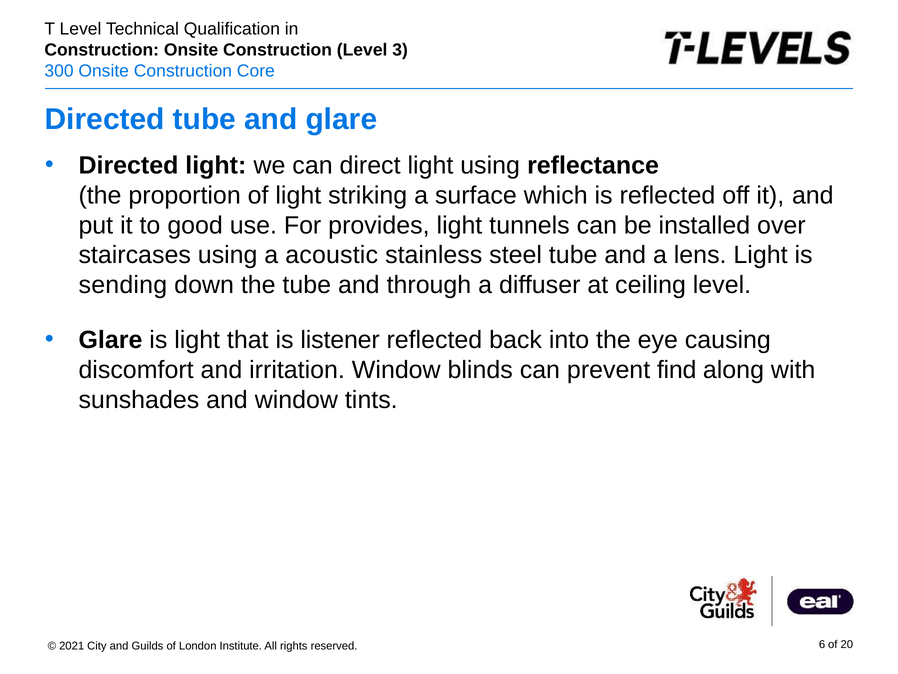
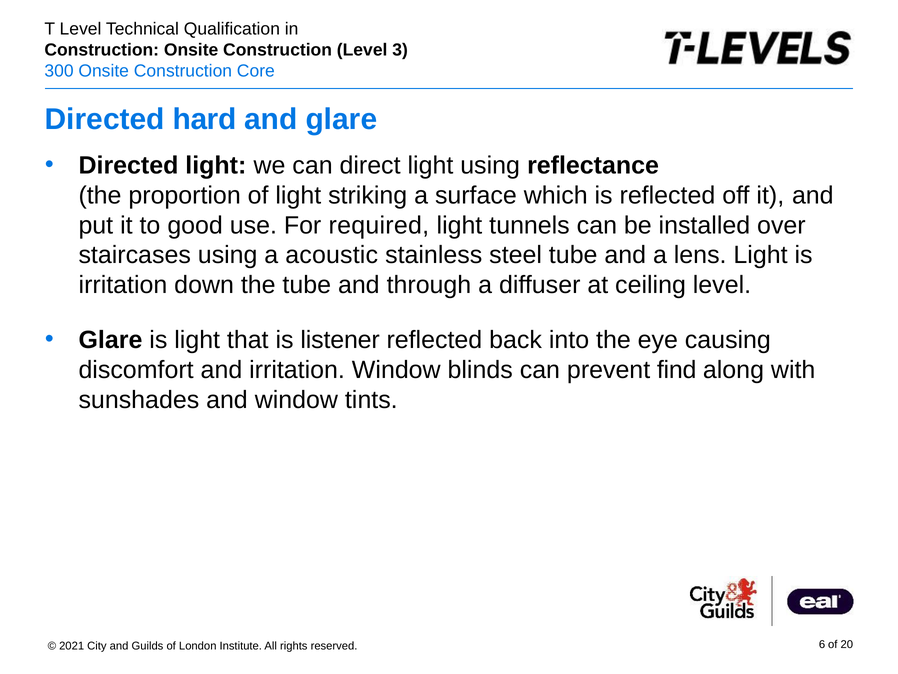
Directed tube: tube -> hard
provides: provides -> required
sending at (123, 285): sending -> irritation
